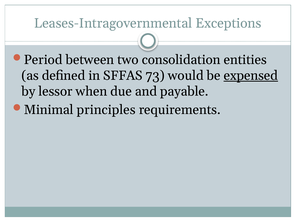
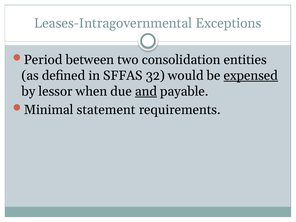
73: 73 -> 32
and underline: none -> present
principles: principles -> statement
